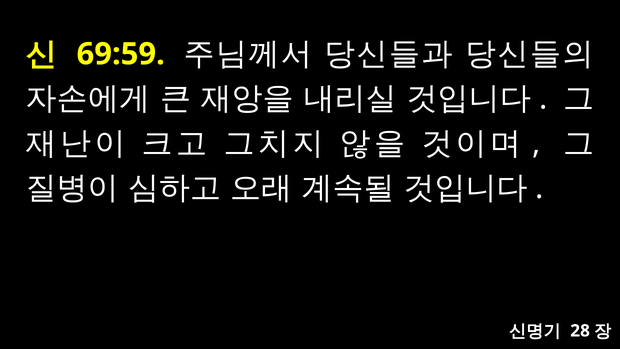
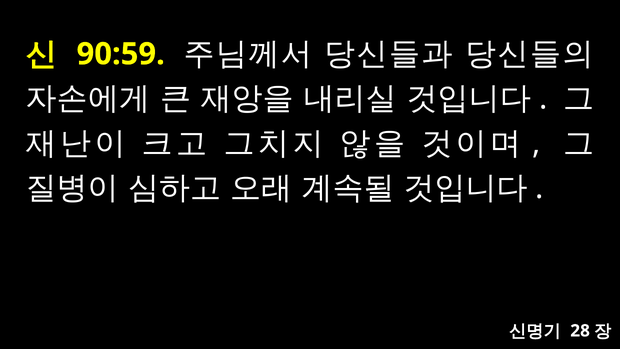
69:59: 69:59 -> 90:59
